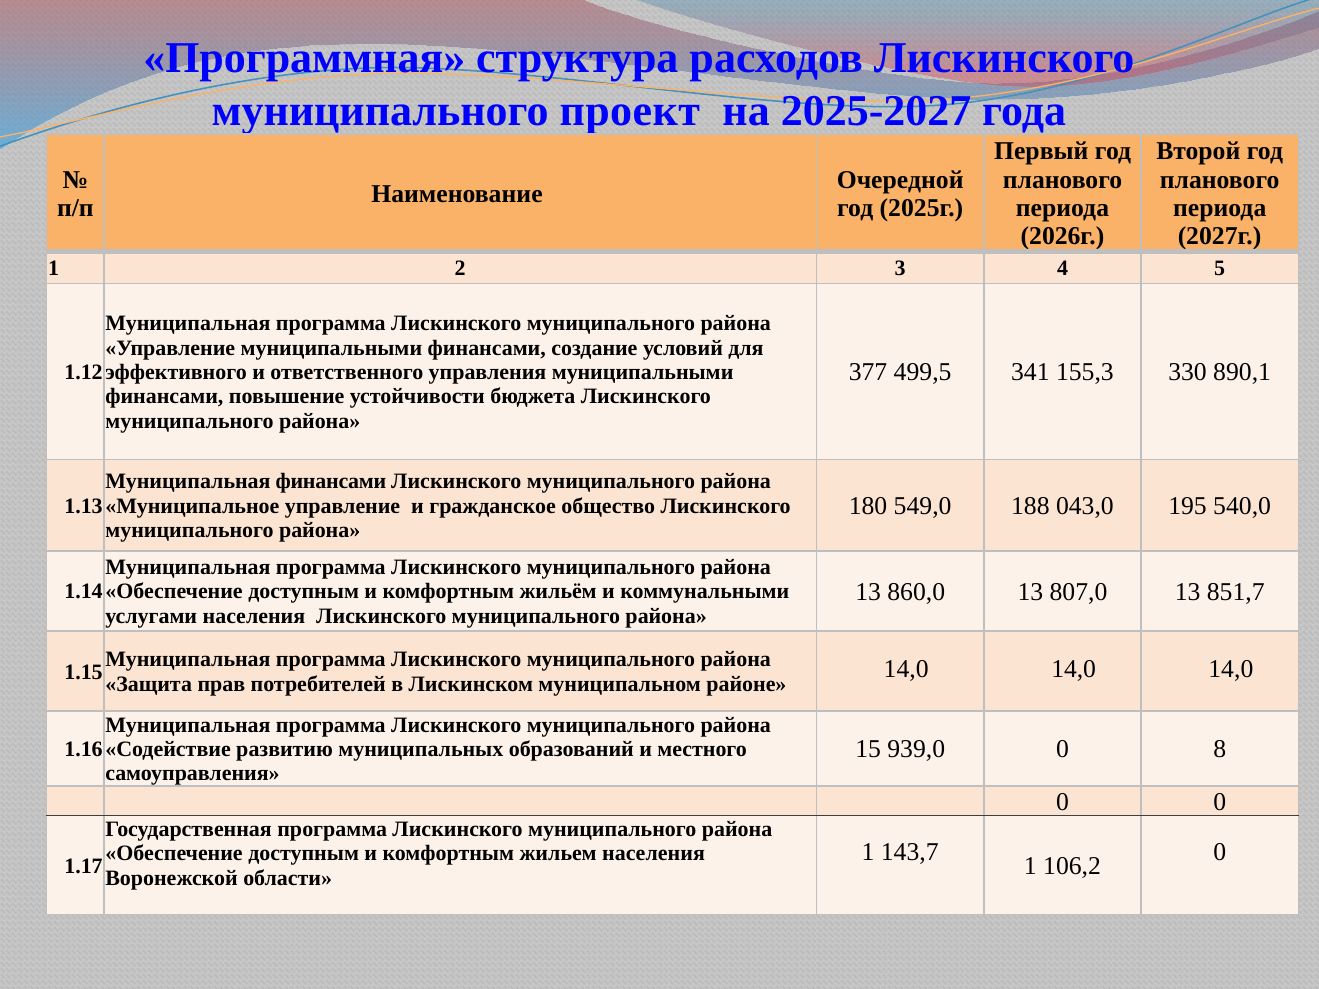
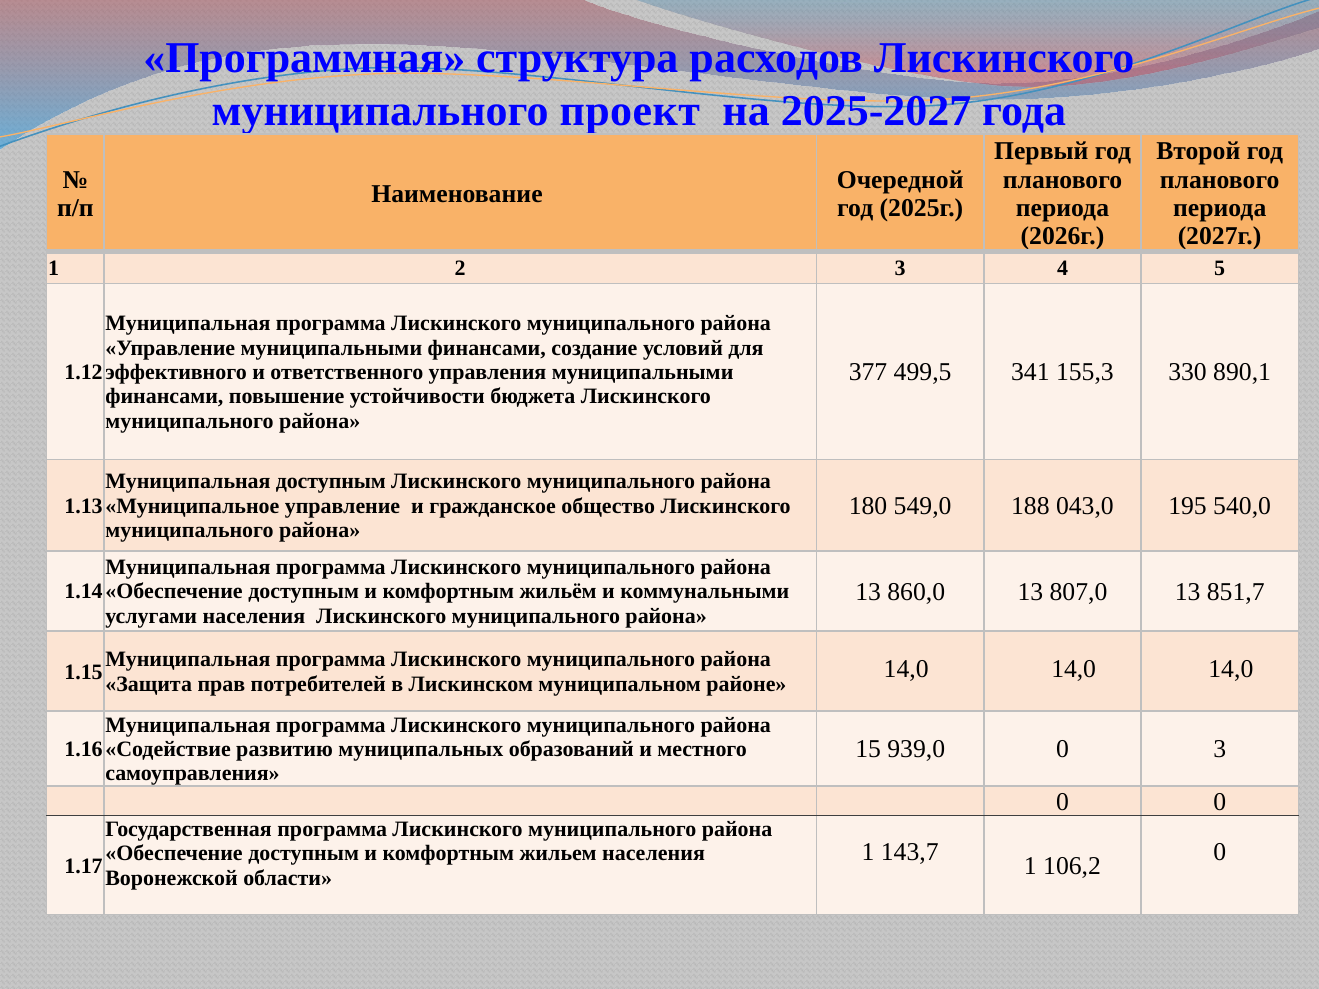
Муниципальная финансами: финансами -> доступным
0 8: 8 -> 3
